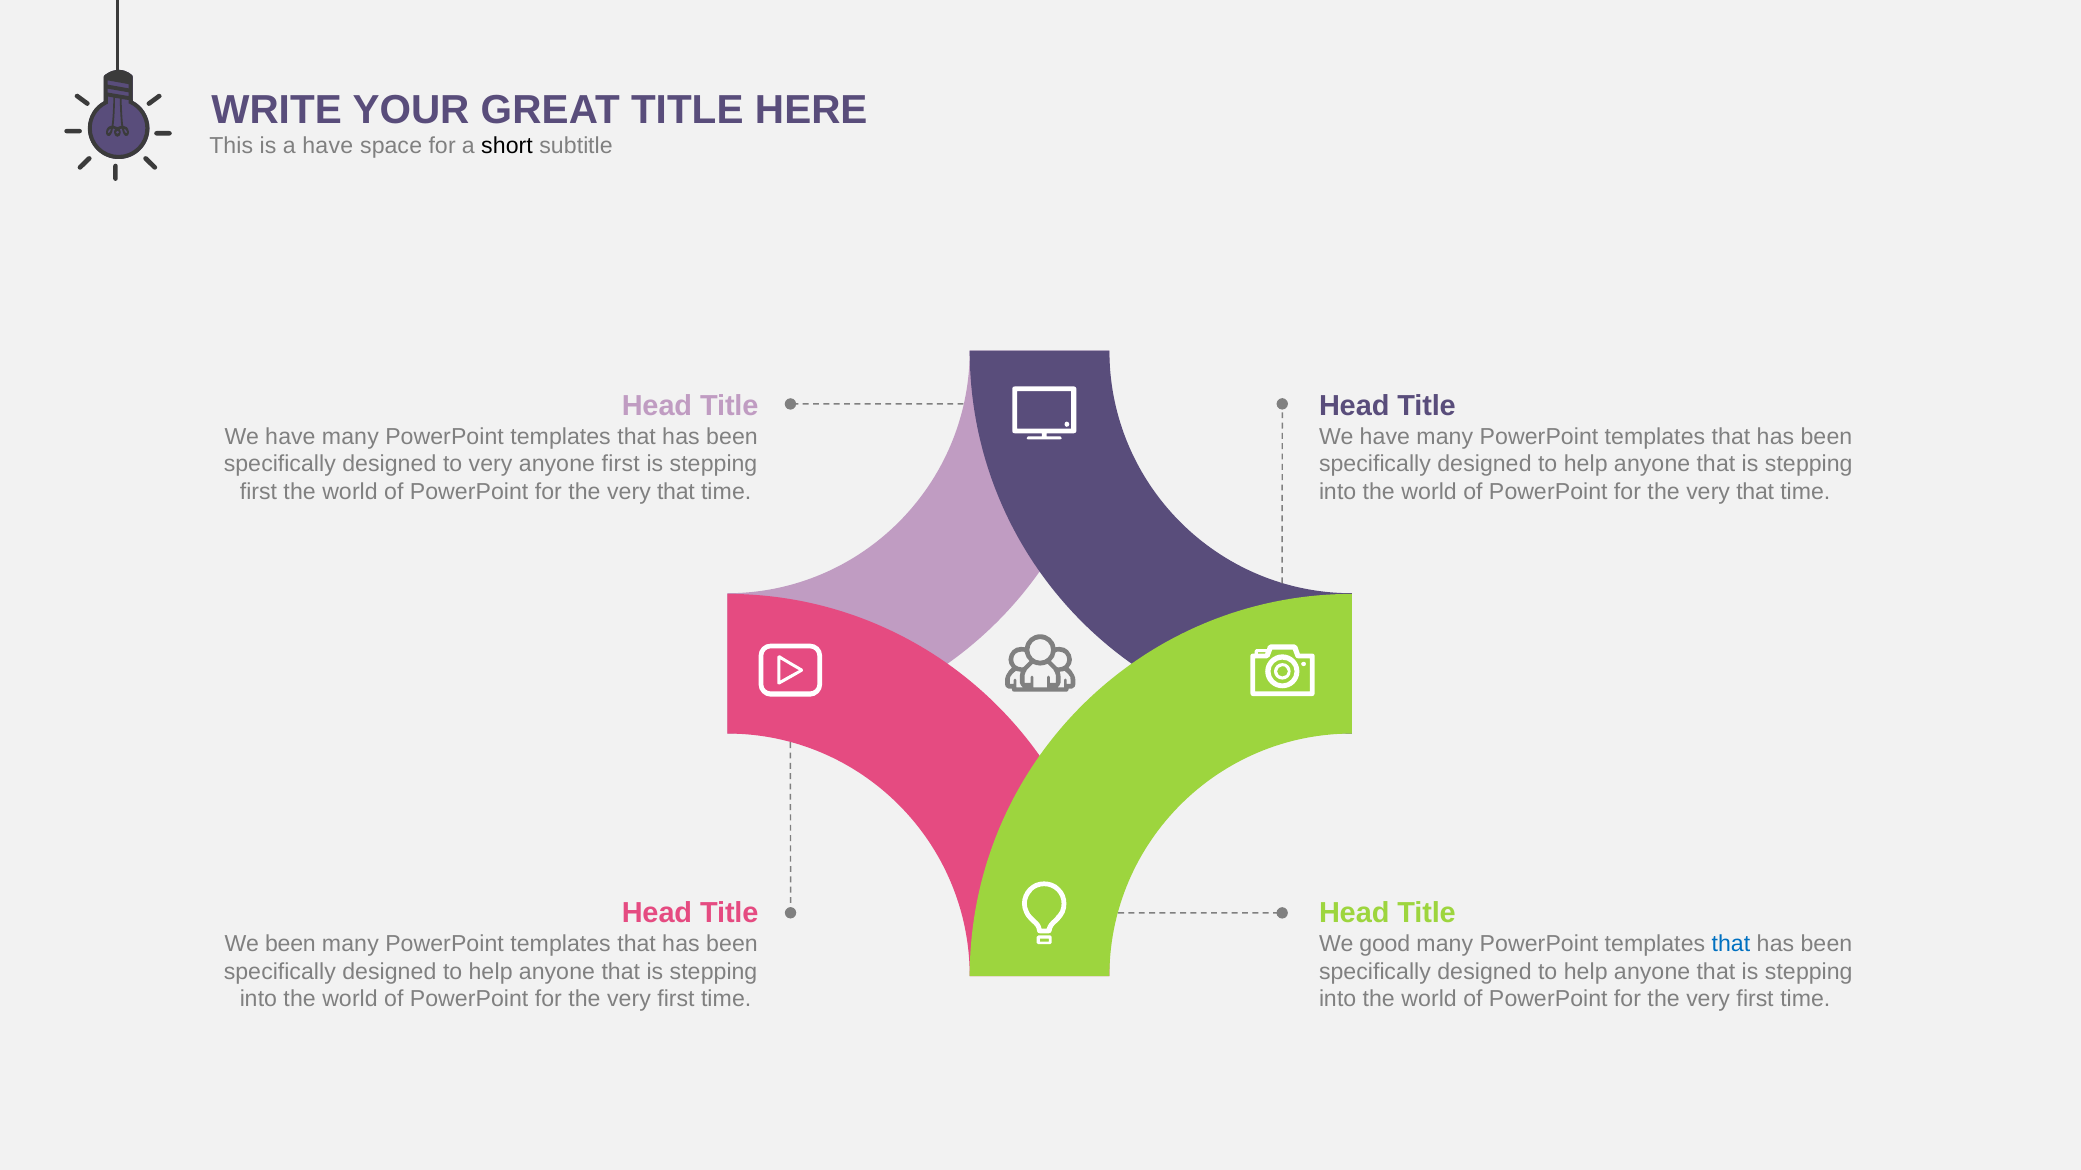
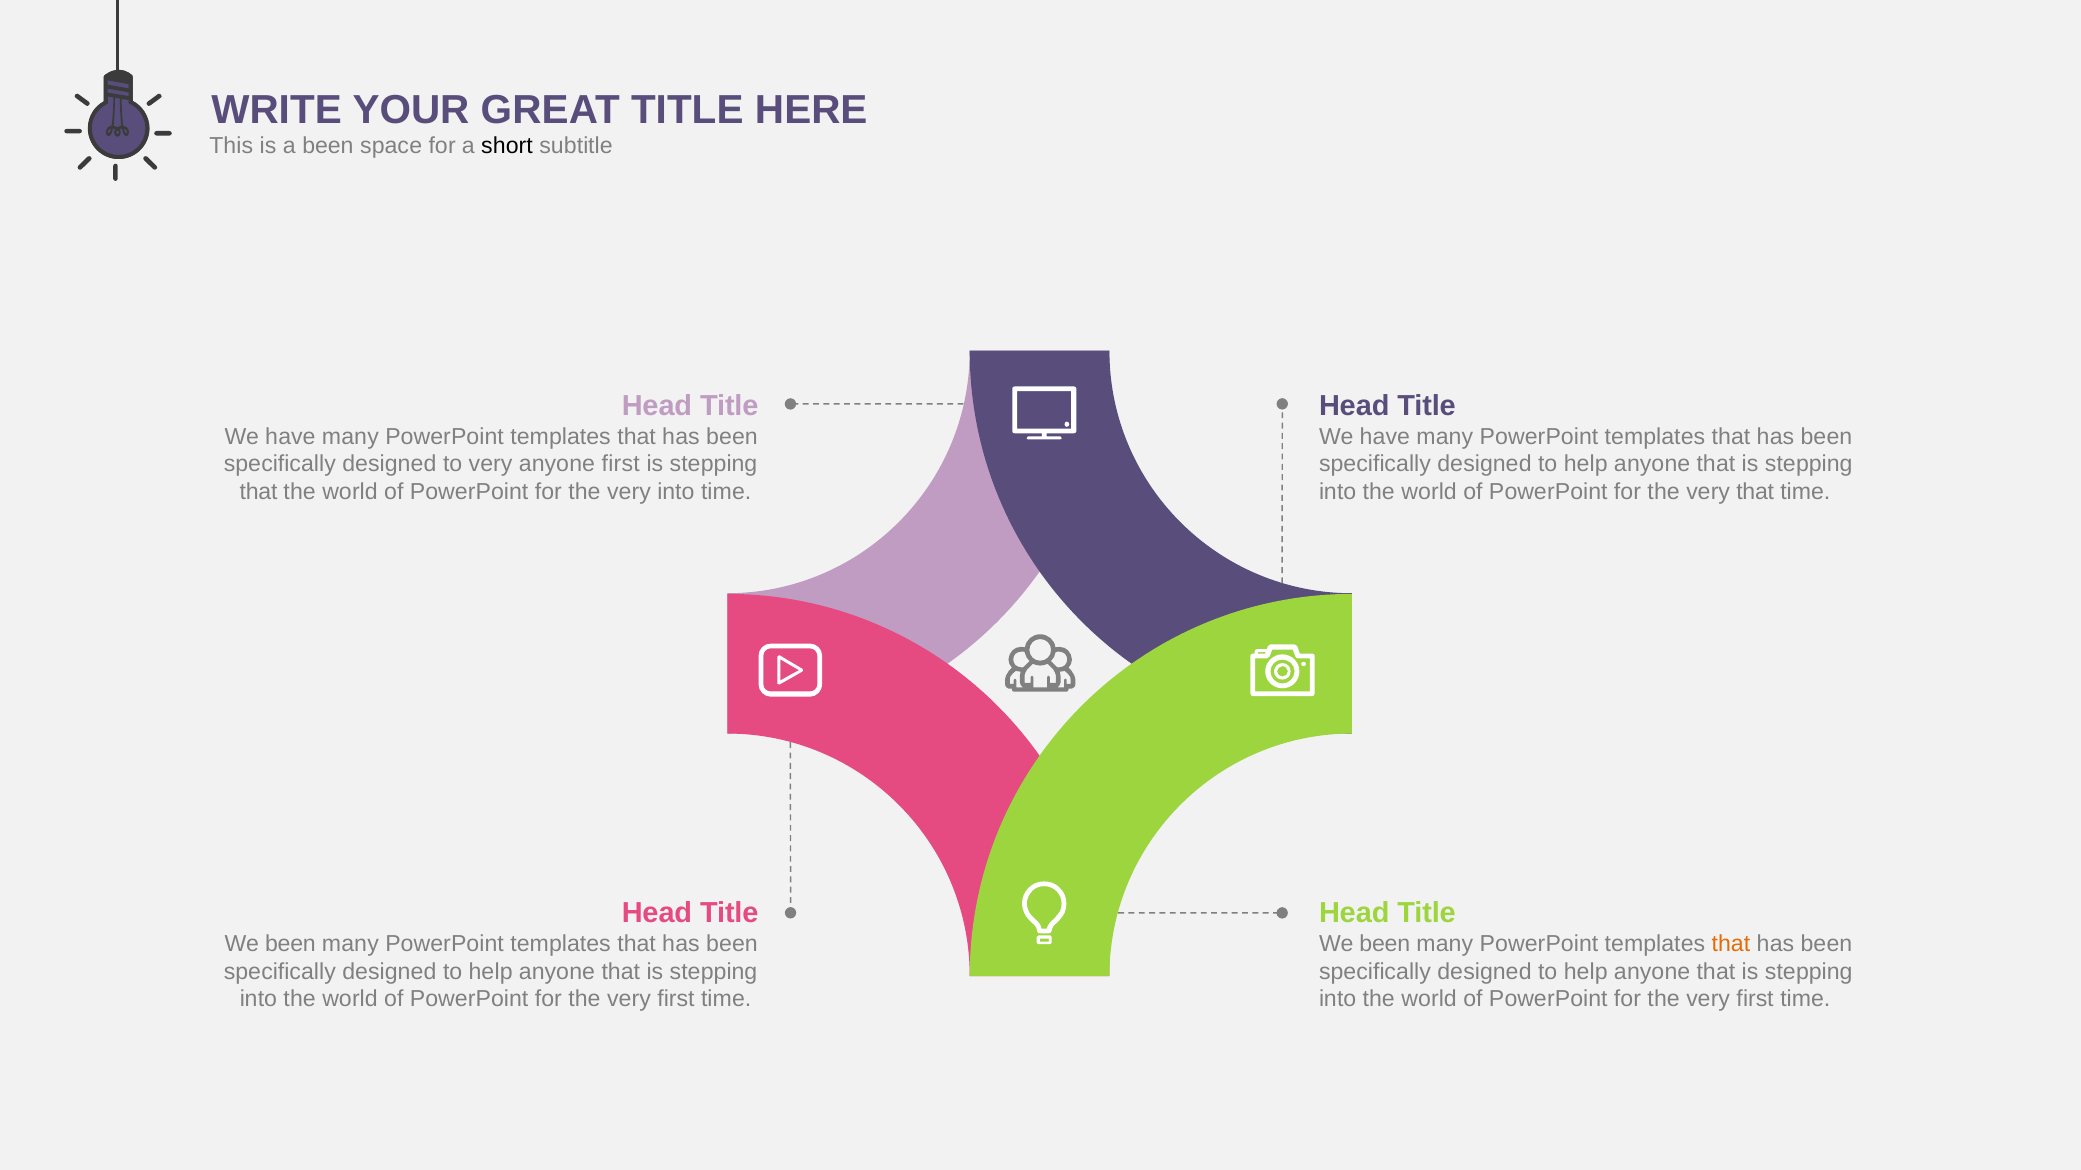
a have: have -> been
first at (258, 492): first -> that
that at (676, 492): that -> into
good at (1385, 944): good -> been
that at (1731, 944) colour: blue -> orange
